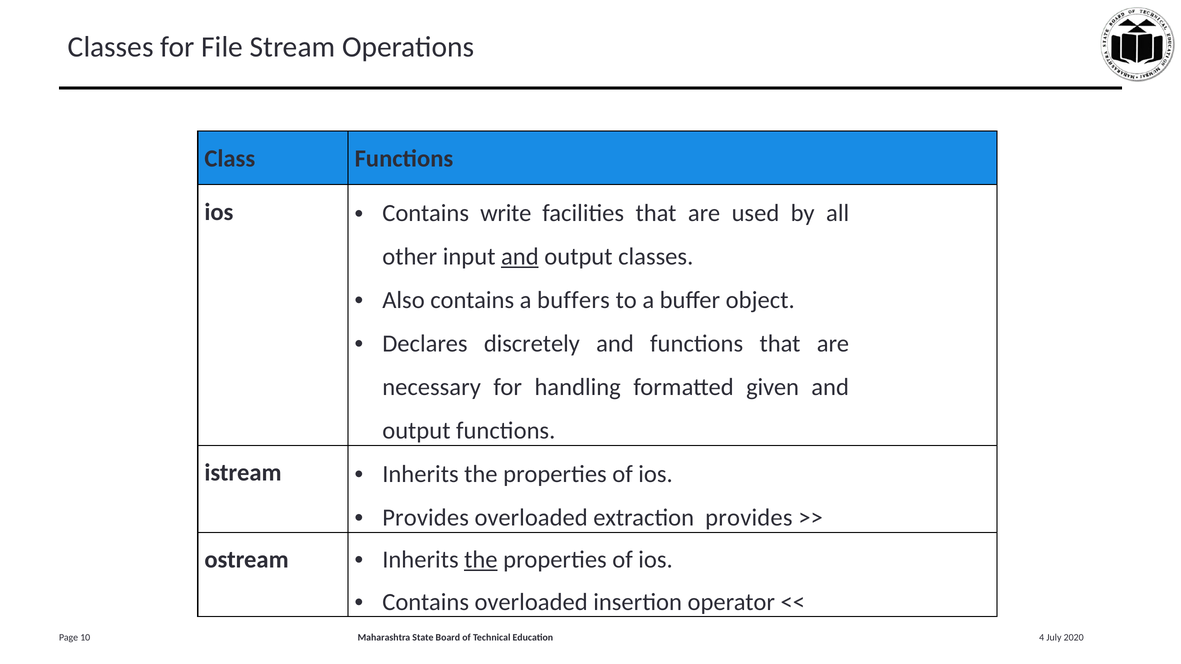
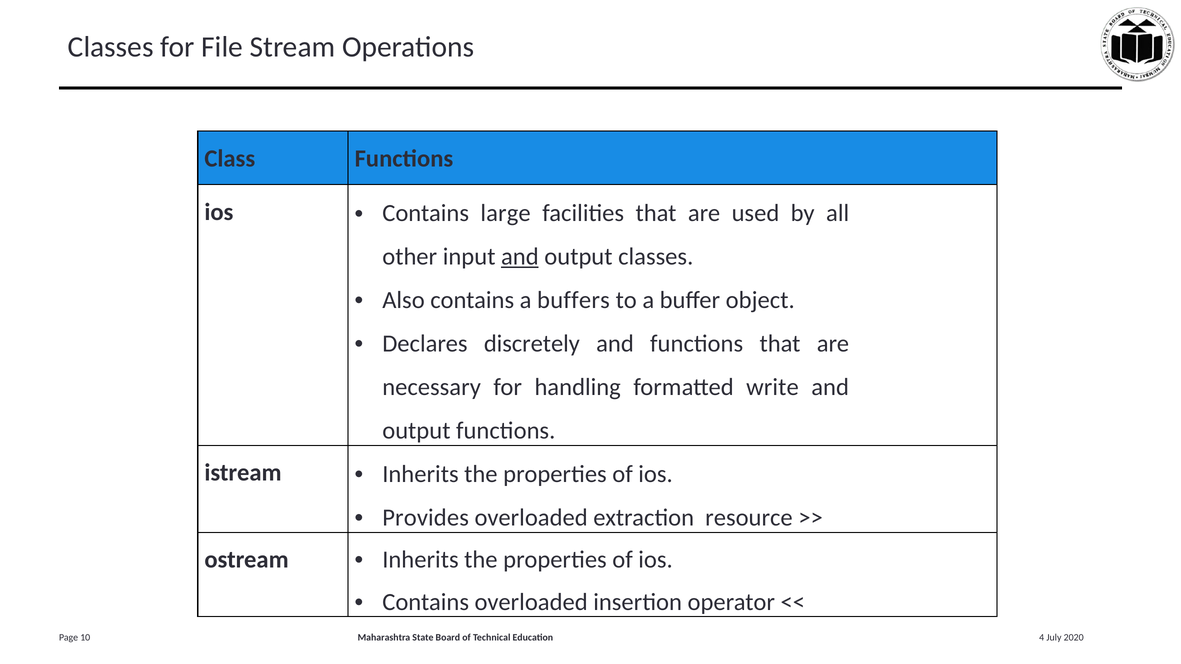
write: write -> large
given: given -> write
extraction provides: provides -> resource
the at (481, 560) underline: present -> none
